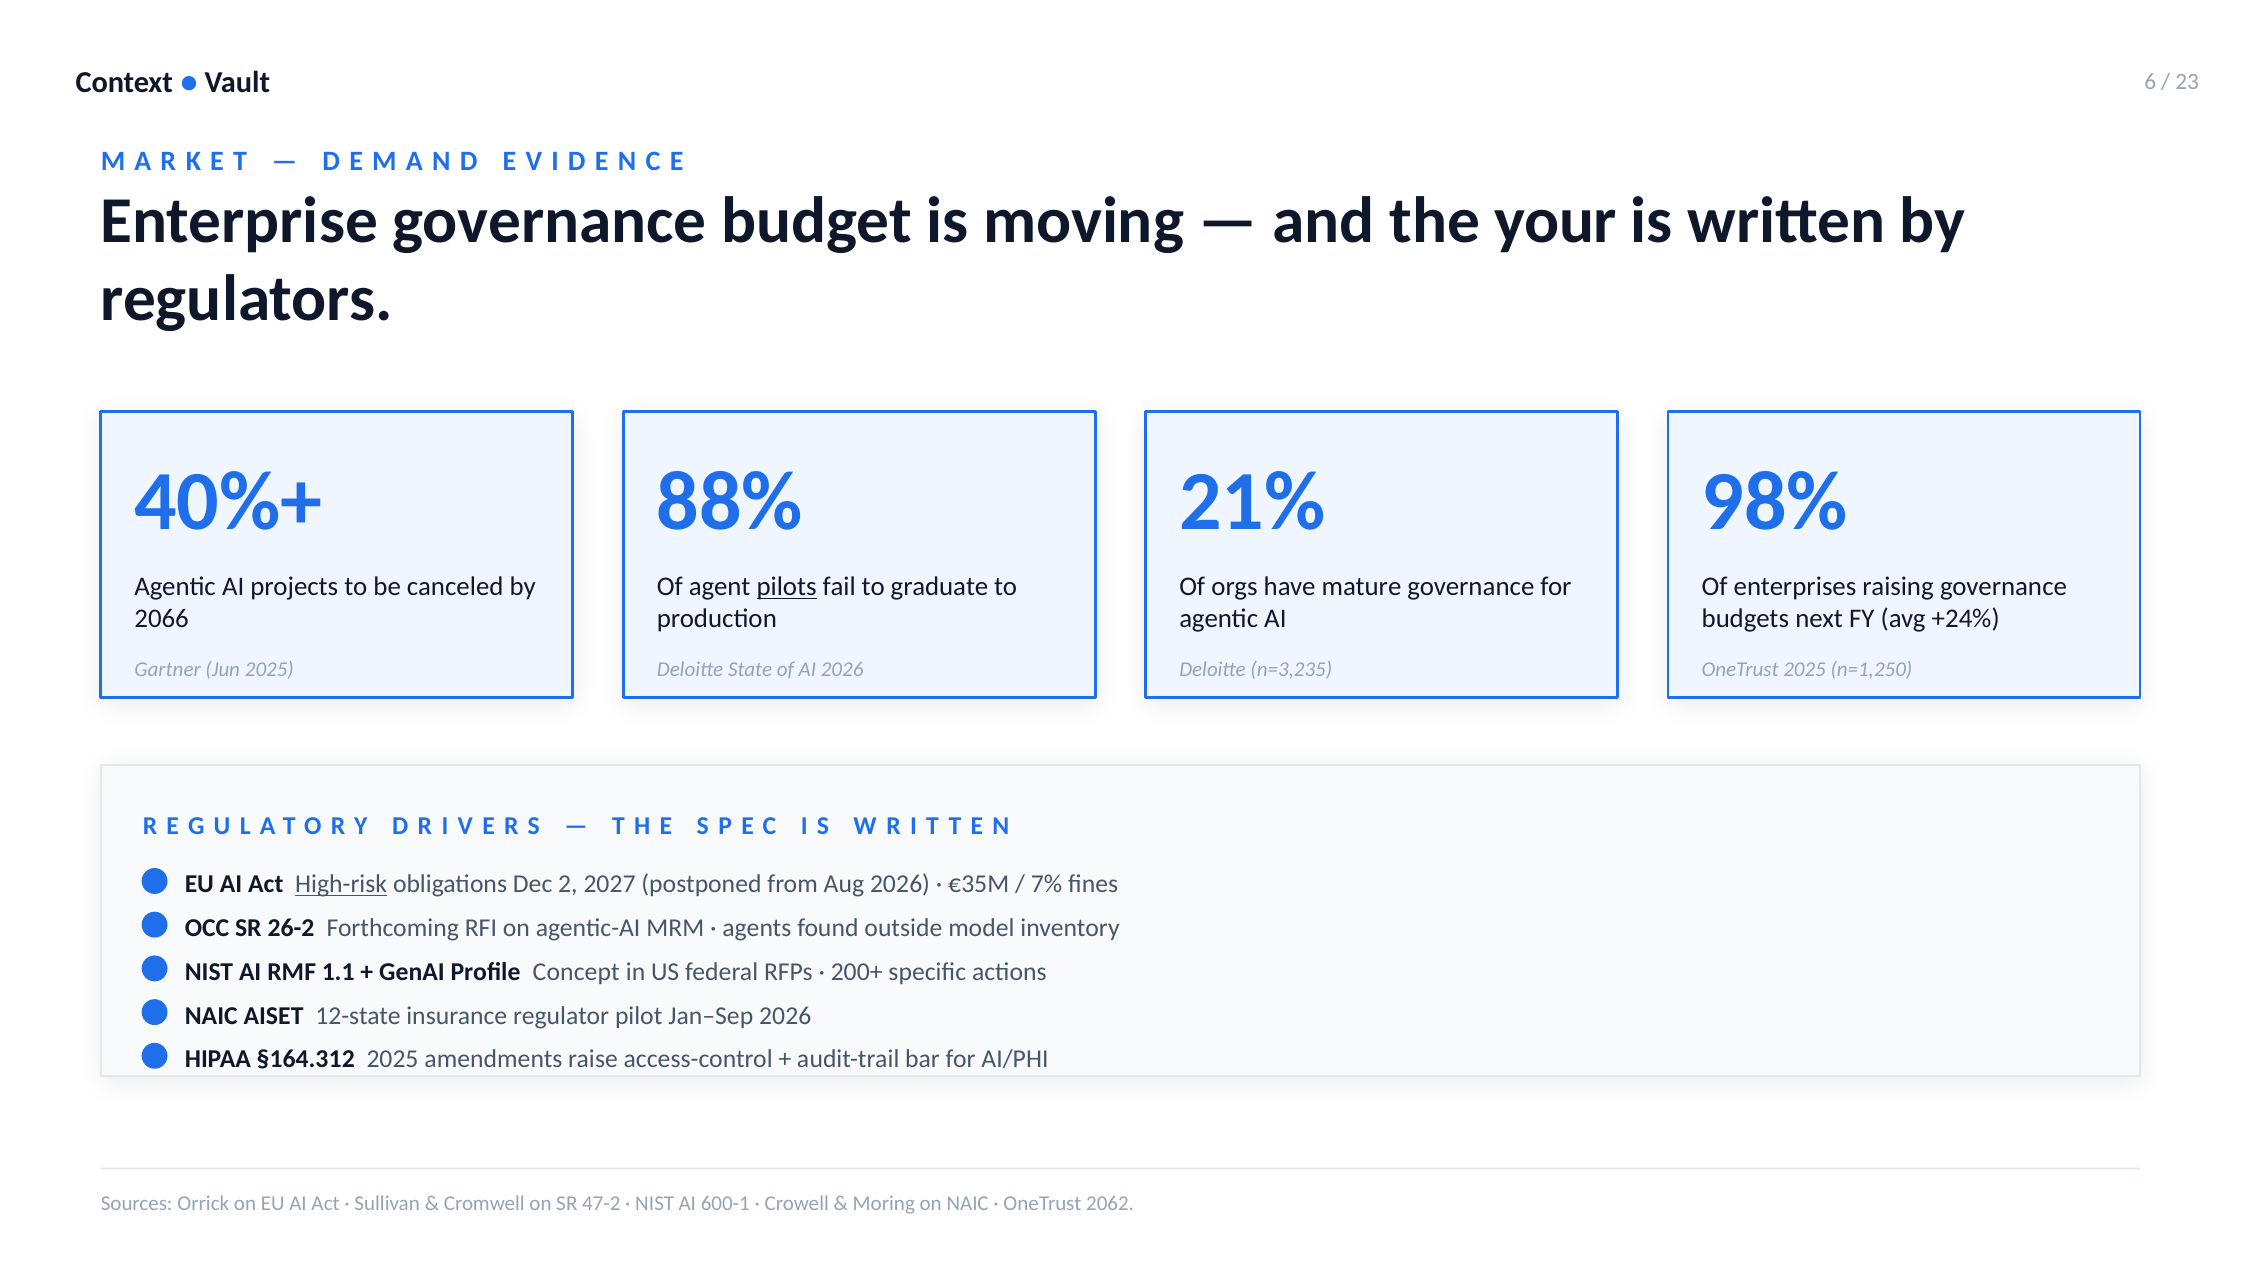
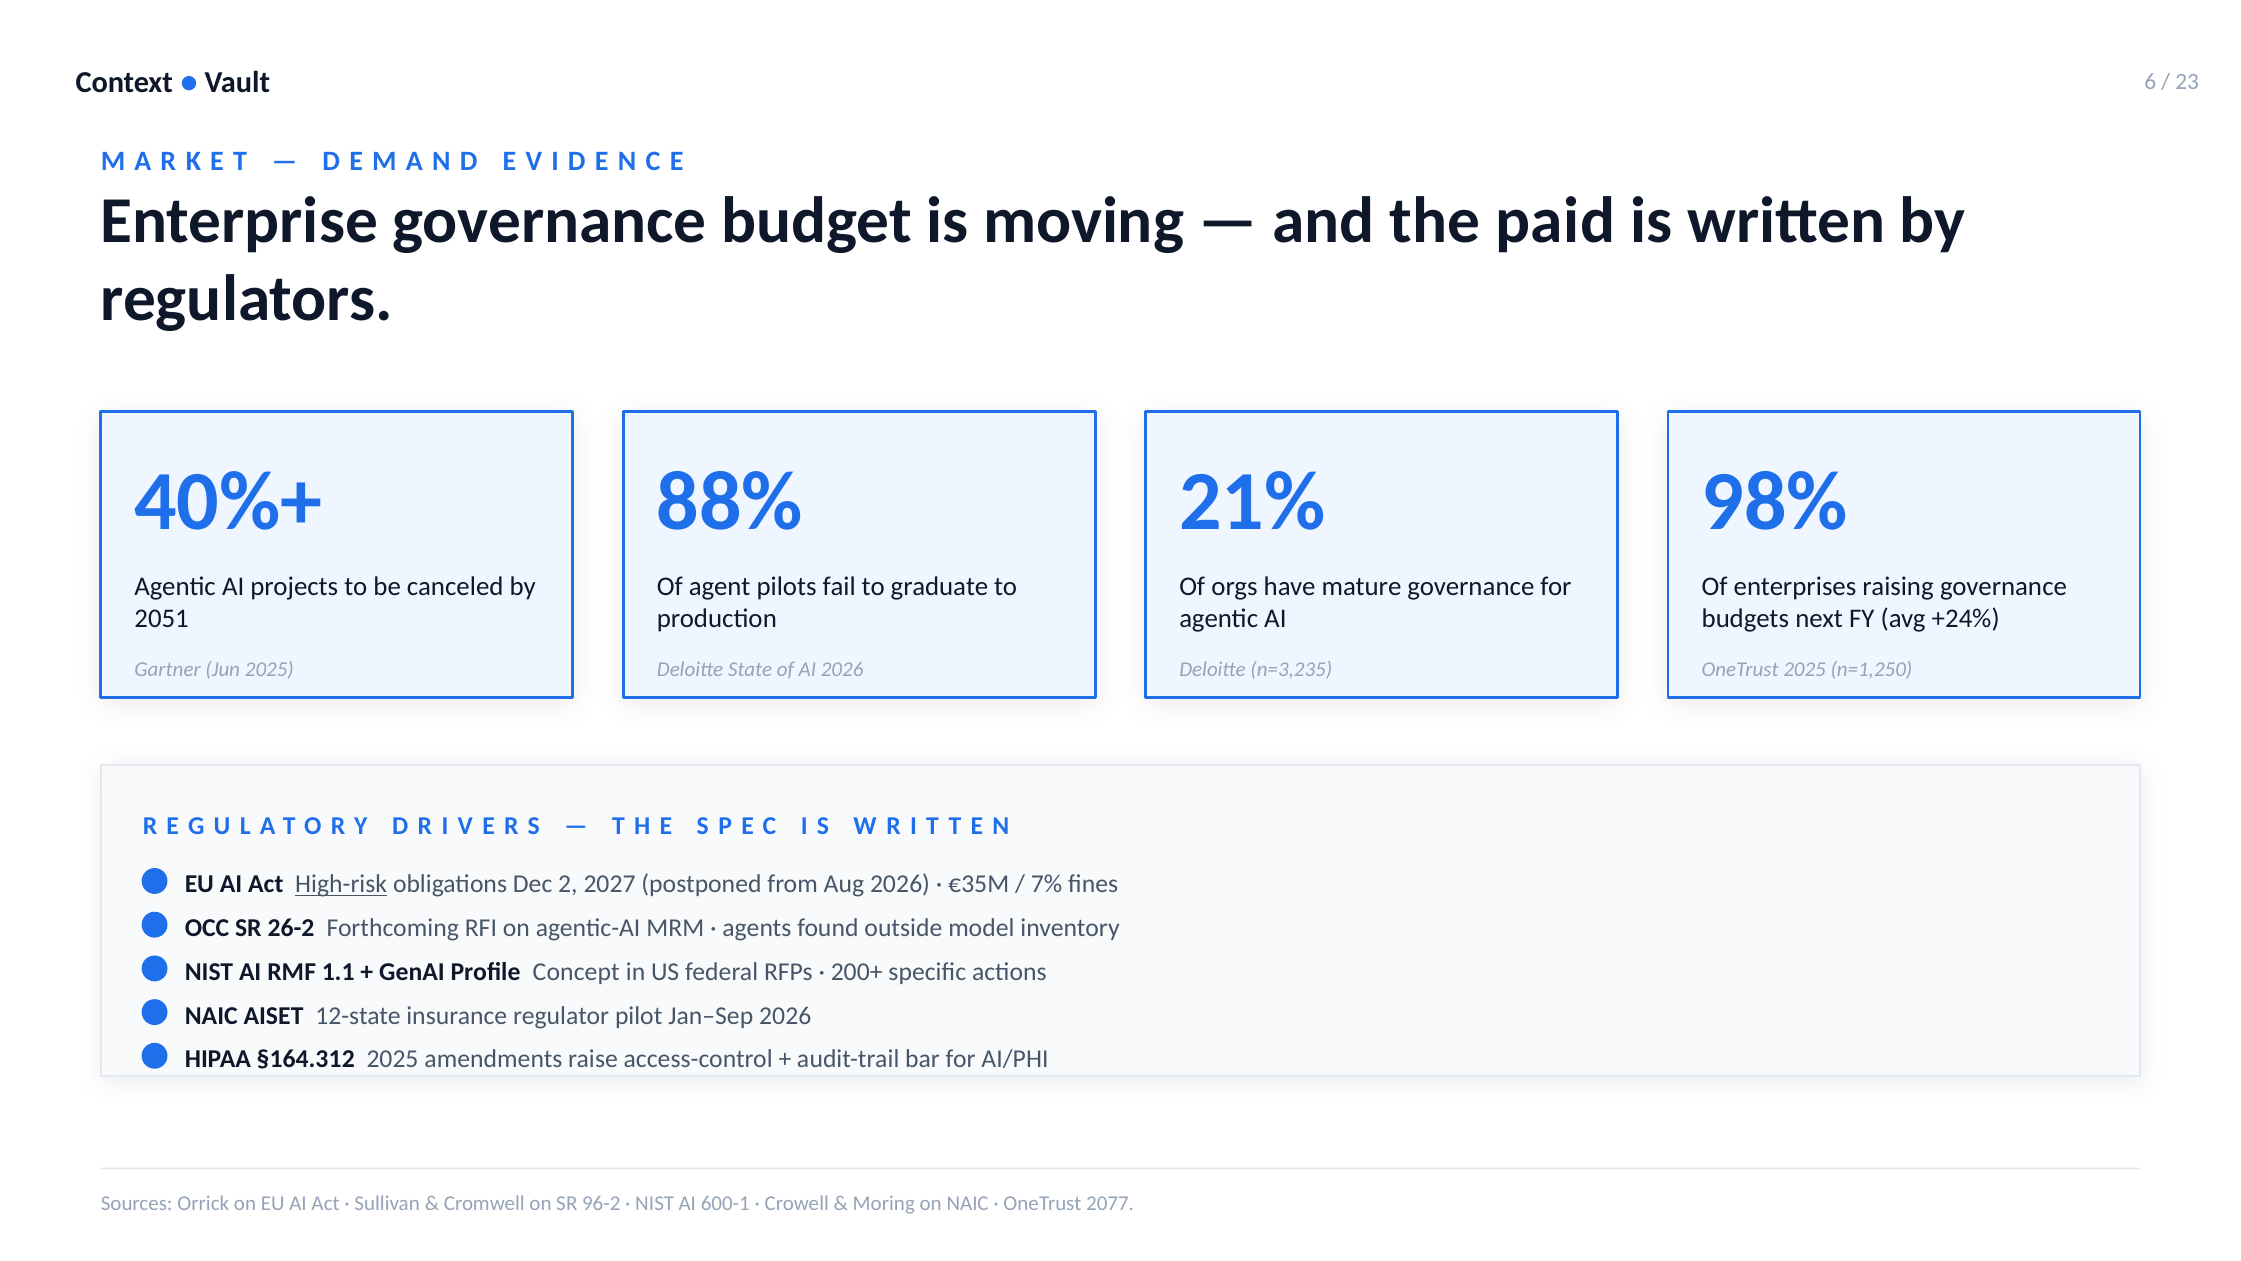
your: your -> paid
pilots underline: present -> none
2066: 2066 -> 2051
47-2: 47-2 -> 96-2
2062: 2062 -> 2077
